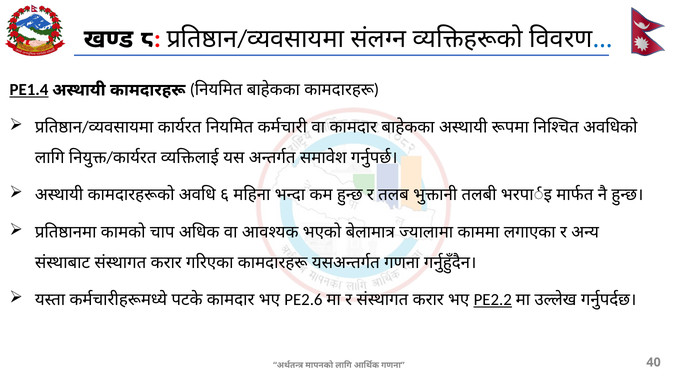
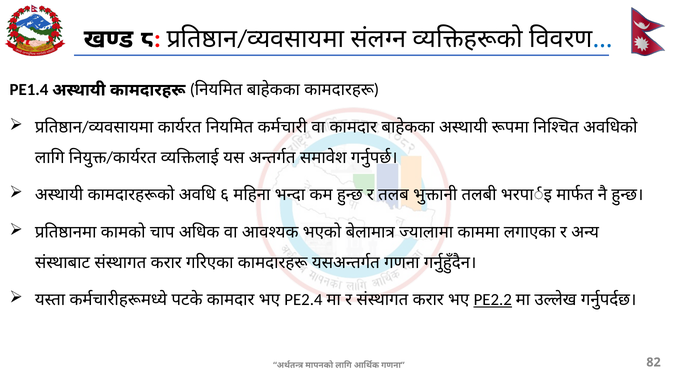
PE1.4 underline: present -> none
PE2.6: PE2.6 -> PE2.4
40: 40 -> 82
